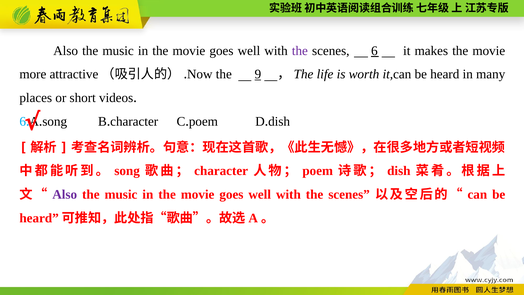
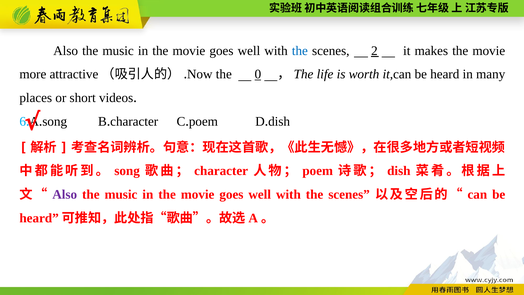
the at (300, 51) colour: purple -> blue
scenes 6: 6 -> 2
9: 9 -> 0
